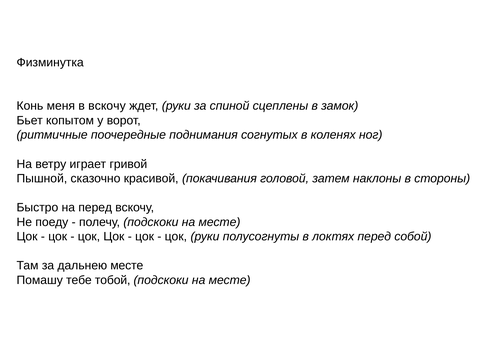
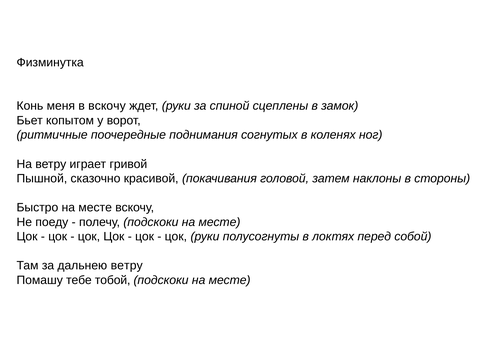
Быстро на перед: перед -> месте
дальнею месте: месте -> ветру
